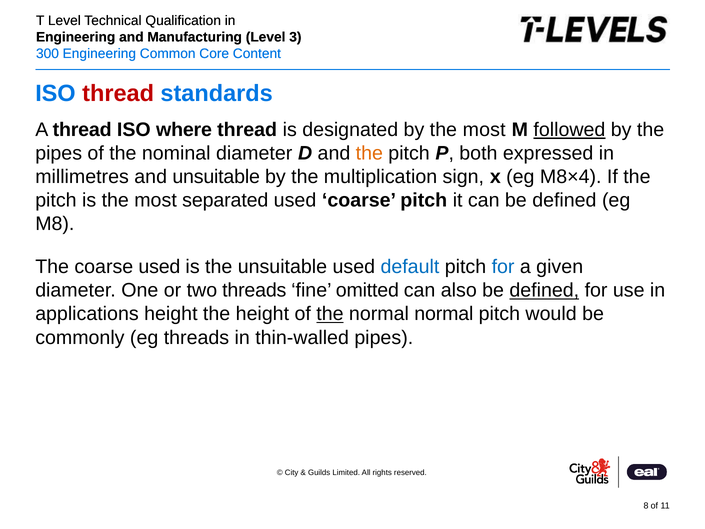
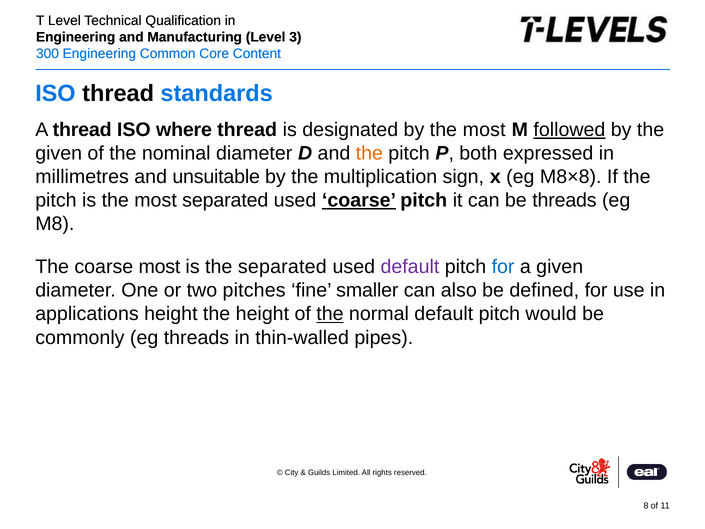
thread at (118, 93) colour: red -> black
pipes at (59, 153): pipes -> given
M8×4: M8×4 -> M8×8
coarse at (359, 200) underline: none -> present
can be defined: defined -> threads
coarse used: used -> most
the unsuitable: unsuitable -> separated
default at (410, 267) colour: blue -> purple
two threads: threads -> pitches
omitted: omitted -> smaller
defined at (544, 290) underline: present -> none
normal normal: normal -> default
